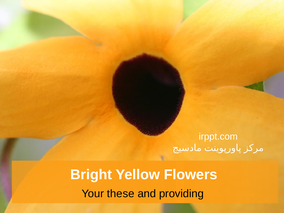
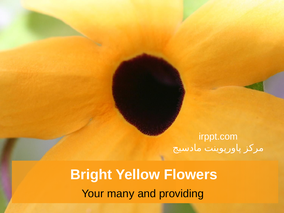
these: these -> many
